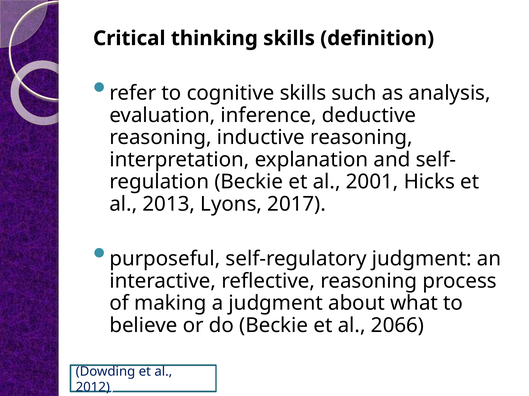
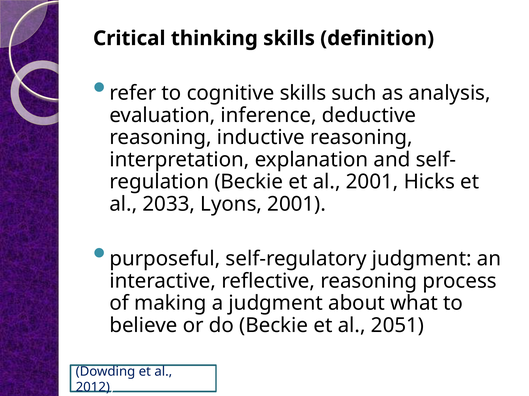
2013: 2013 -> 2033
Lyons 2017: 2017 -> 2001
2066: 2066 -> 2051
